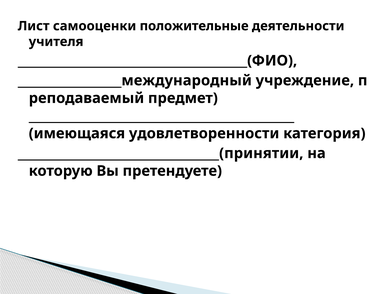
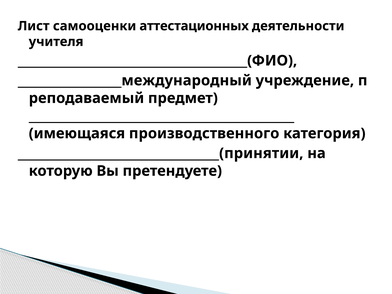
положительные: положительные -> аттестационных
удовлетворенности: удовлетворенности -> производственного
